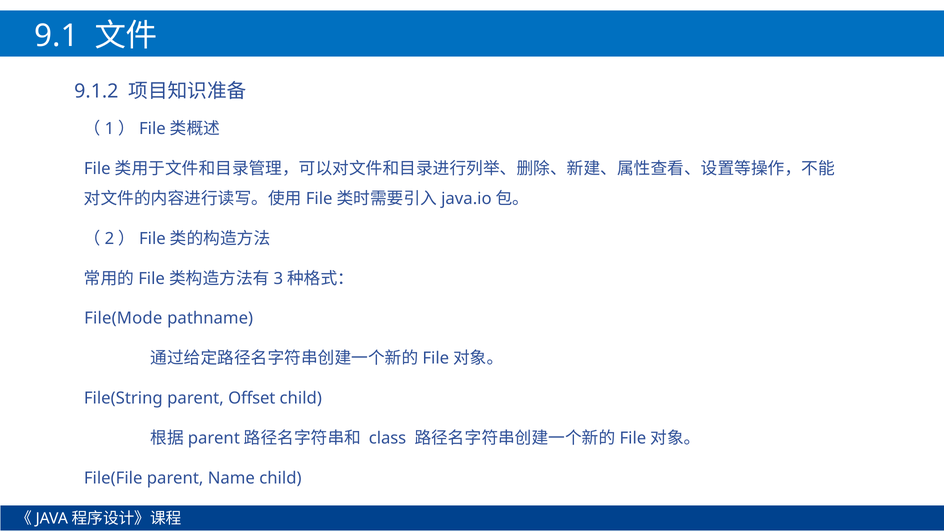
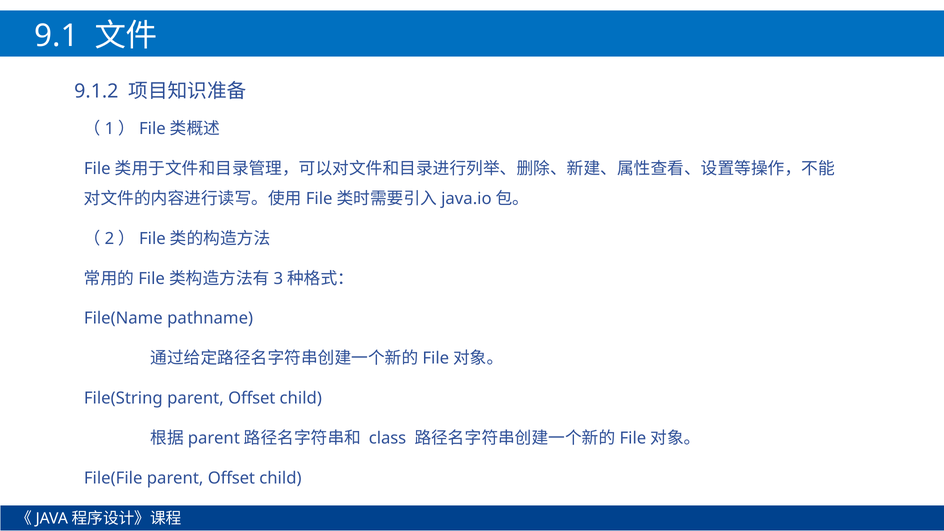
File(Mode: File(Mode -> File(Name
File(File parent Name: Name -> Offset
